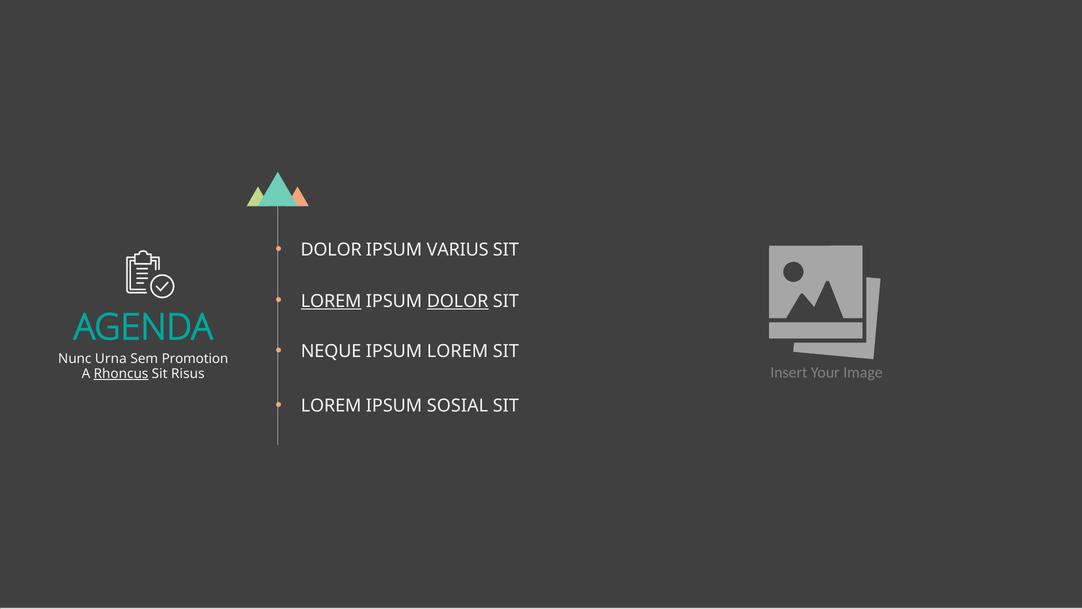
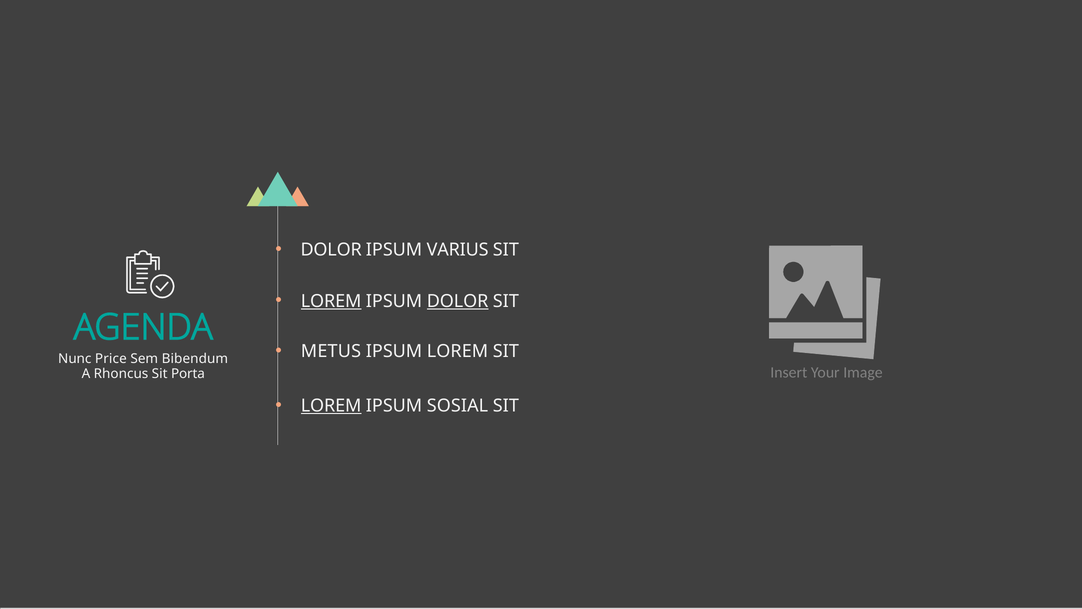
NEQUE: NEQUE -> METUS
Urna: Urna -> Price
Promotion: Promotion -> Bibendum
Rhoncus underline: present -> none
Risus: Risus -> Porta
LOREM at (331, 406) underline: none -> present
